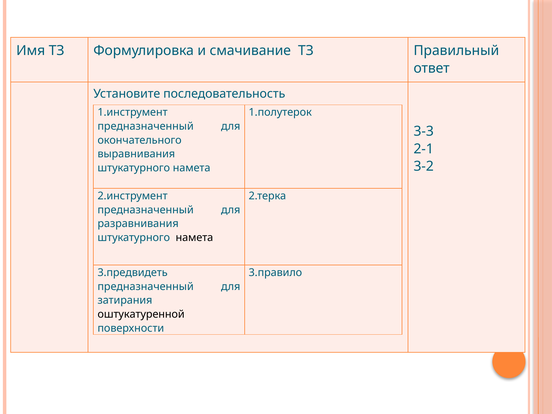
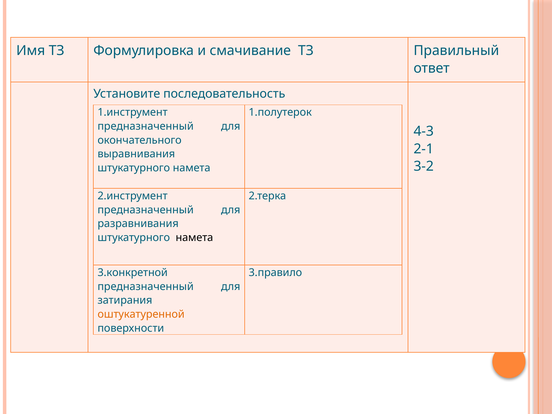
3-3: 3-3 -> 4-3
3.предвидеть: 3.предвидеть -> 3.конкретной
оштукатуренной colour: black -> orange
